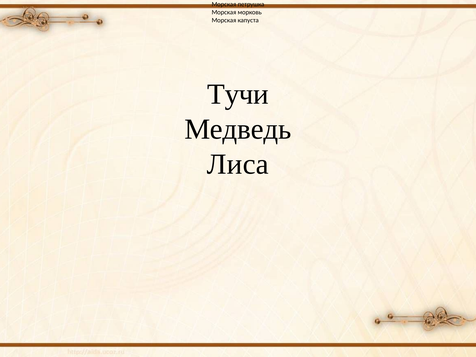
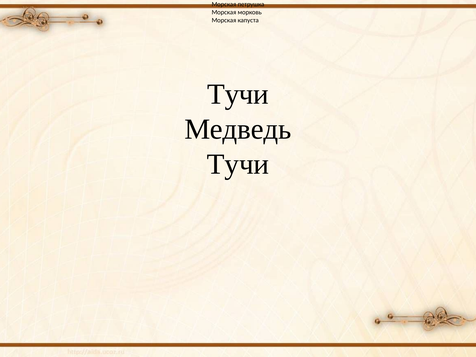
Лиса at (238, 164): Лиса -> Тучи
